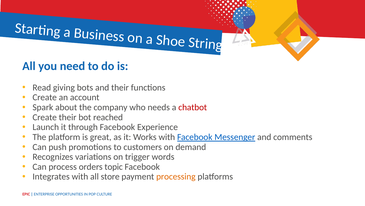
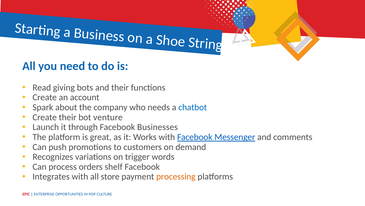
chatbot colour: red -> blue
reached: reached -> venture
Experience: Experience -> Businesses
topic: topic -> shelf
